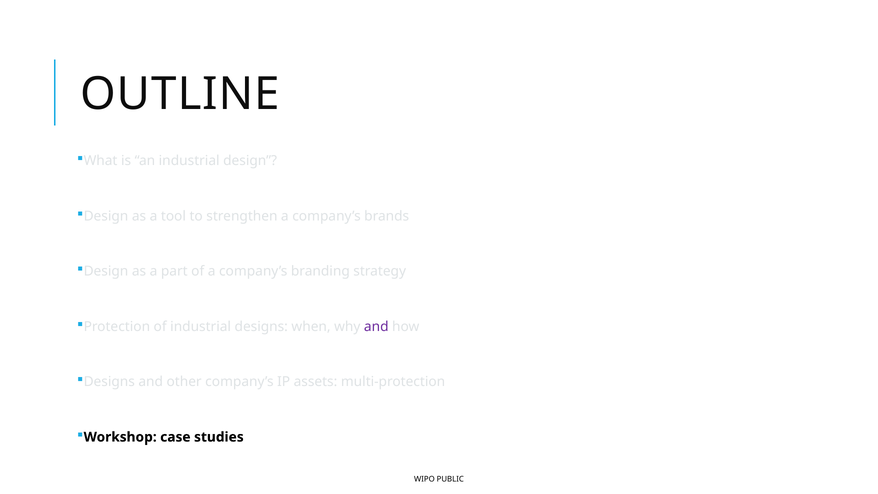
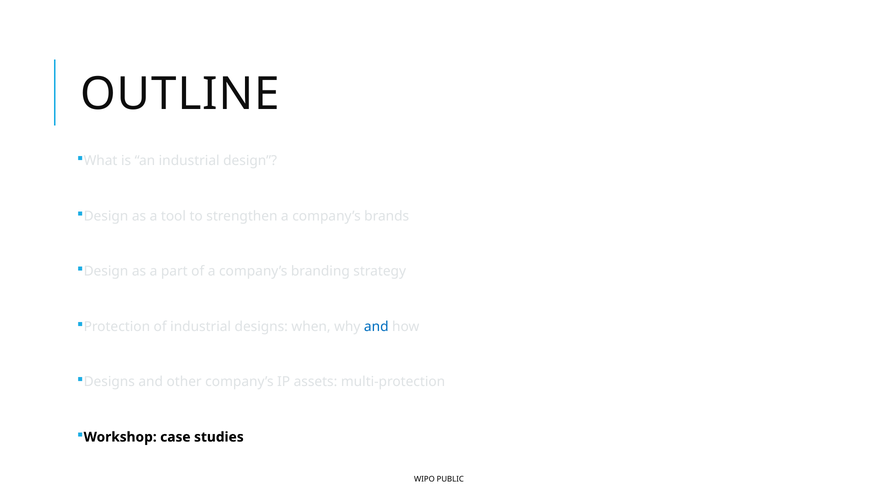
and at (376, 326) colour: purple -> blue
